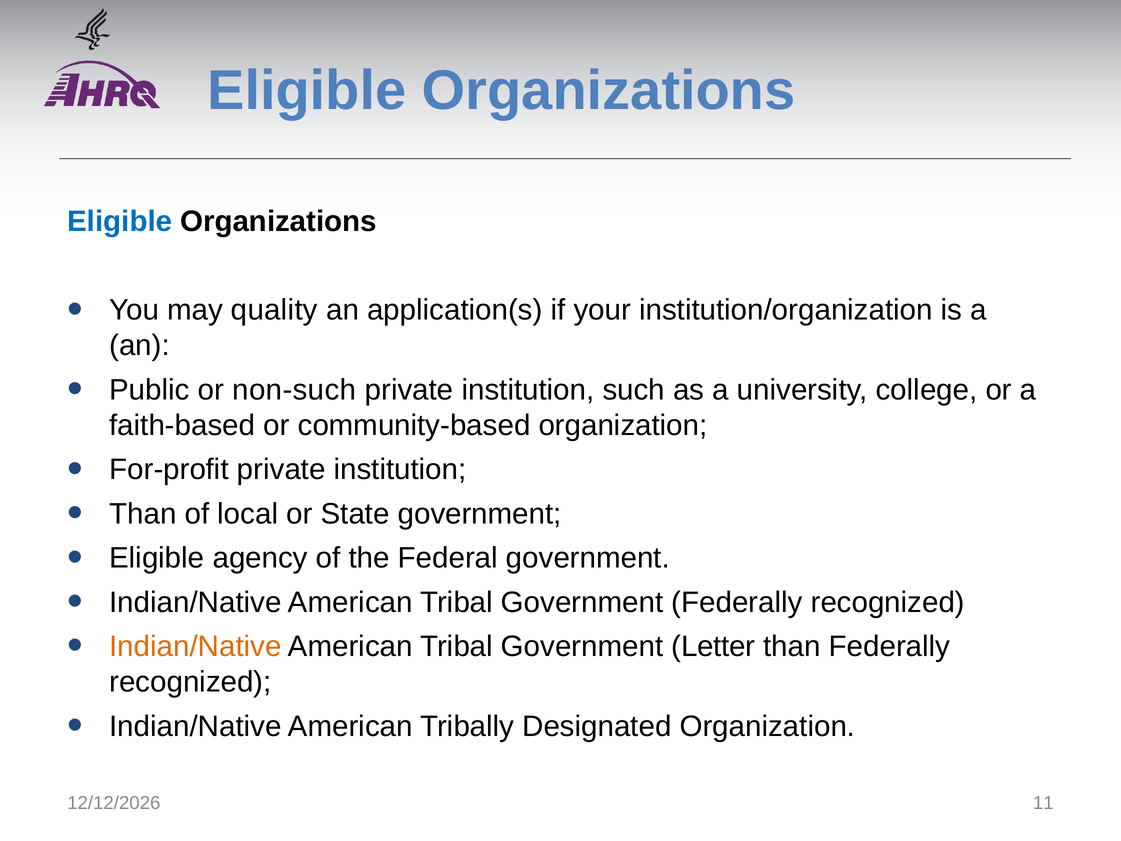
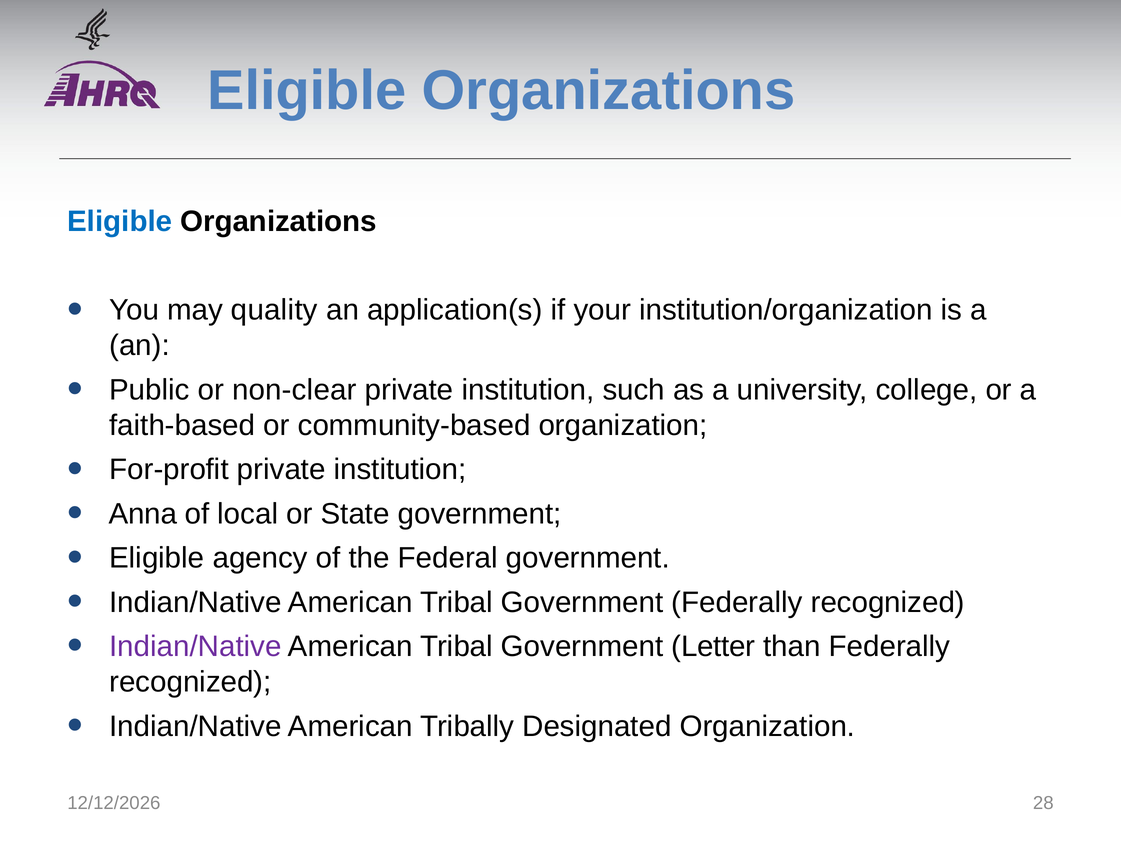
non-such: non-such -> non-clear
Than at (143, 514): Than -> Anna
Indian/Native at (195, 646) colour: orange -> purple
11: 11 -> 28
